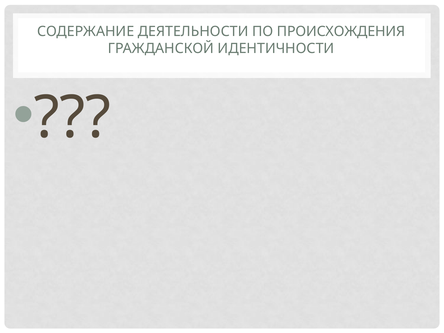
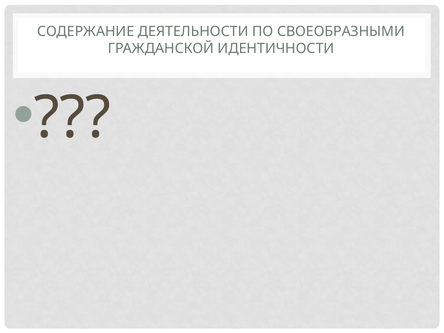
ПРОИСХОЖДЕНИЯ: ПРОИСХОЖДЕНИЯ -> СВОЕОБРАЗНЫМИ
